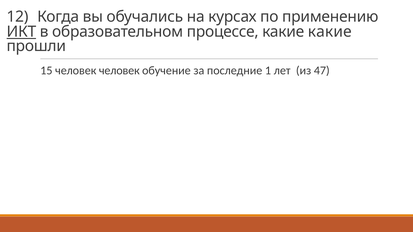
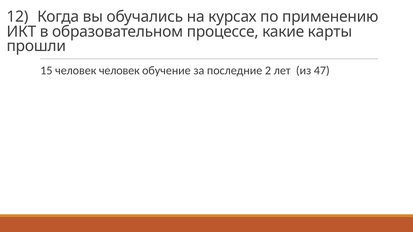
ИКТ underline: present -> none
какие какие: какие -> карты
1: 1 -> 2
